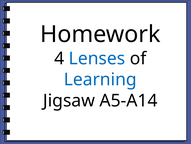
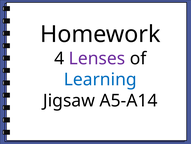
Lenses colour: blue -> purple
